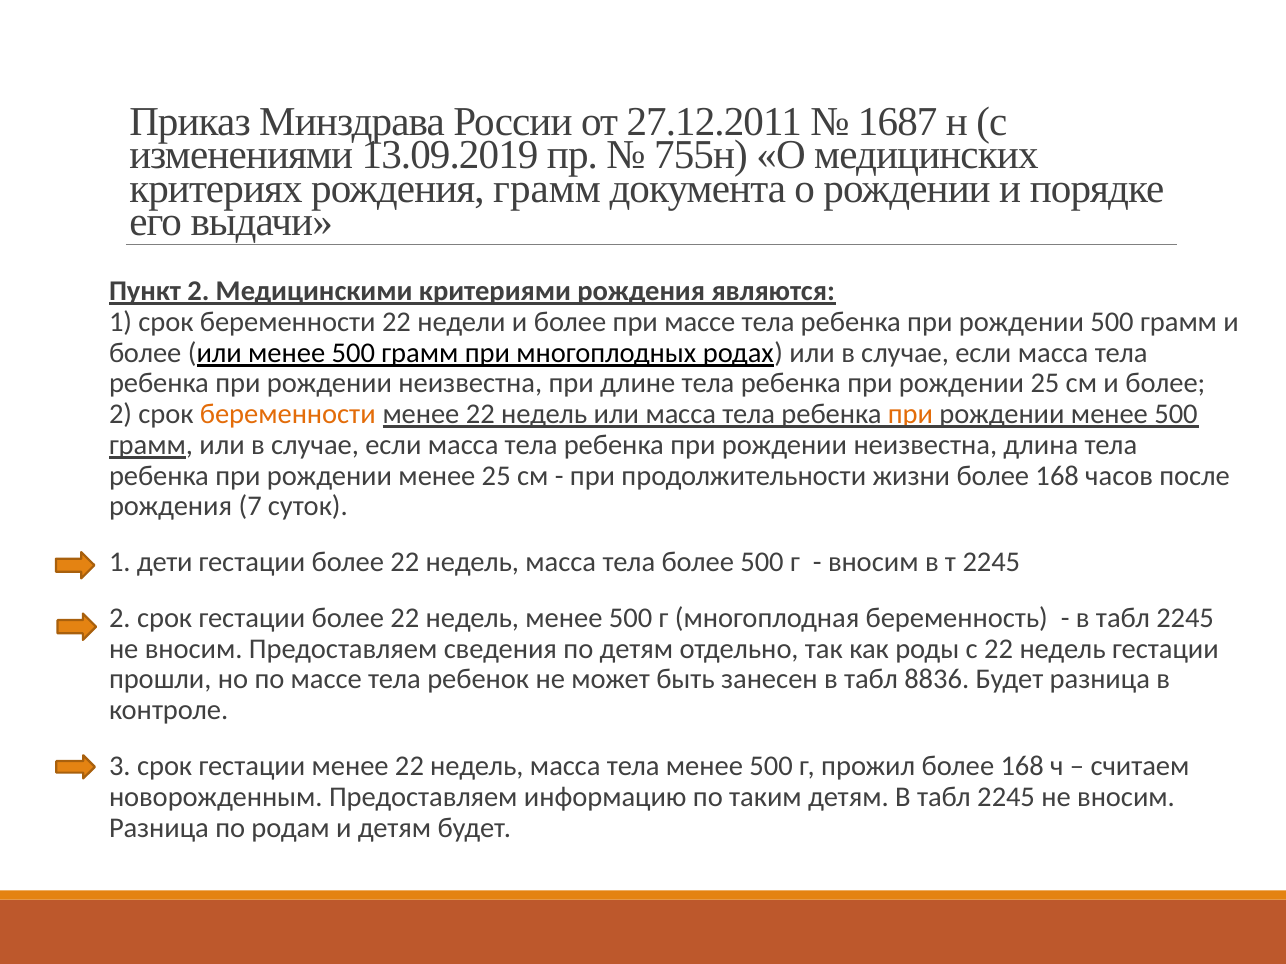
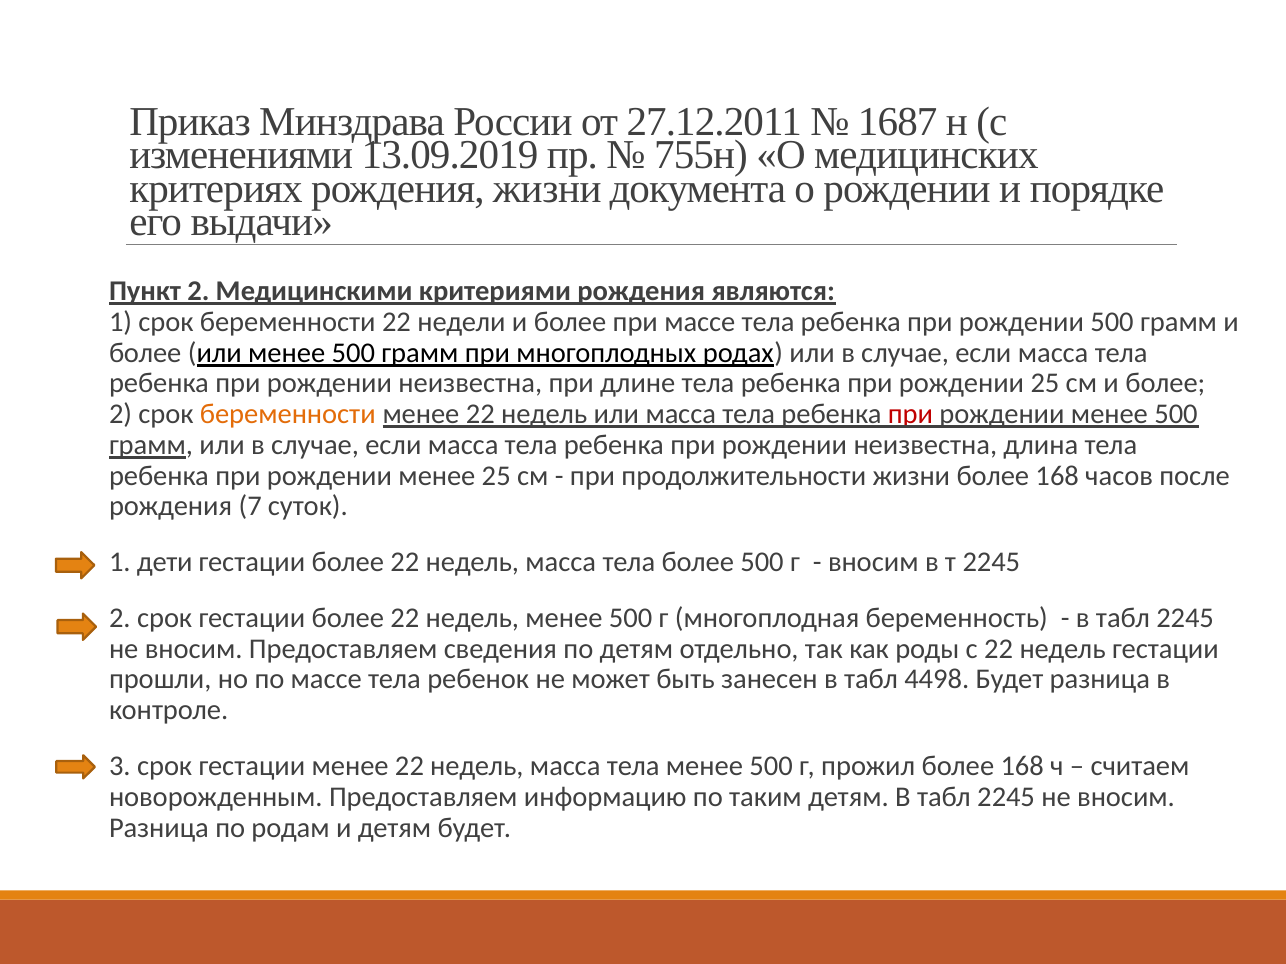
рождения грамм: грамм -> жизни
при at (910, 414) colour: orange -> red
8836: 8836 -> 4498
